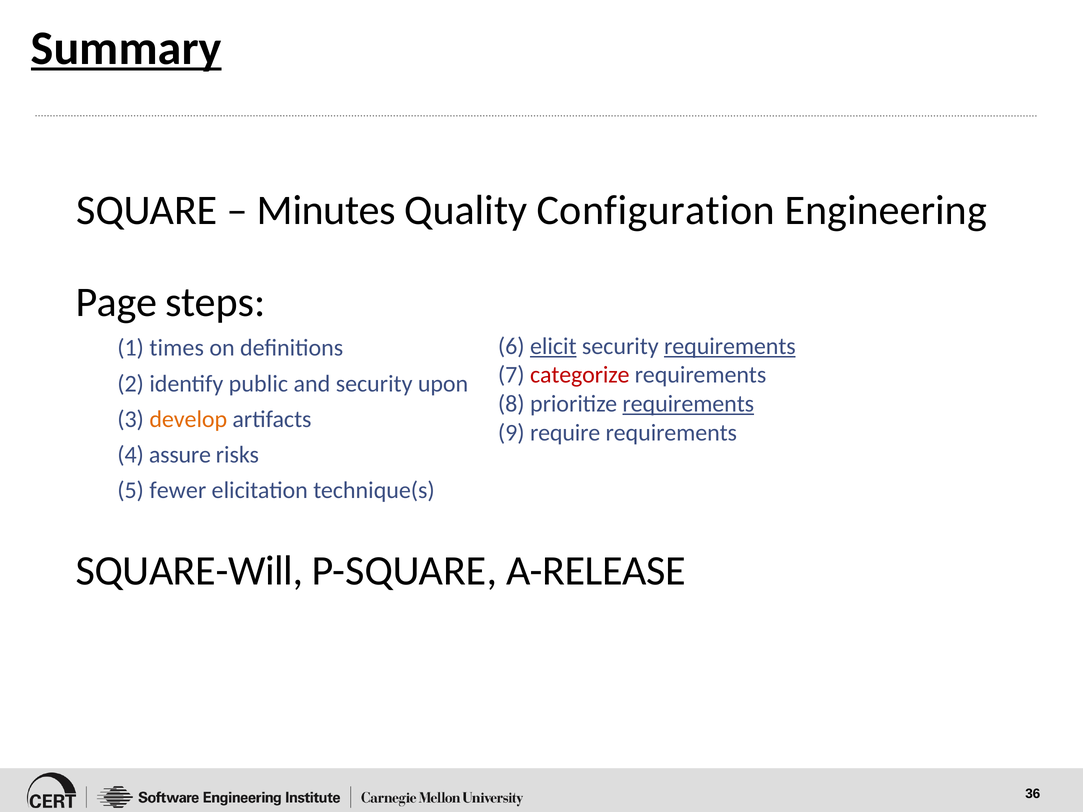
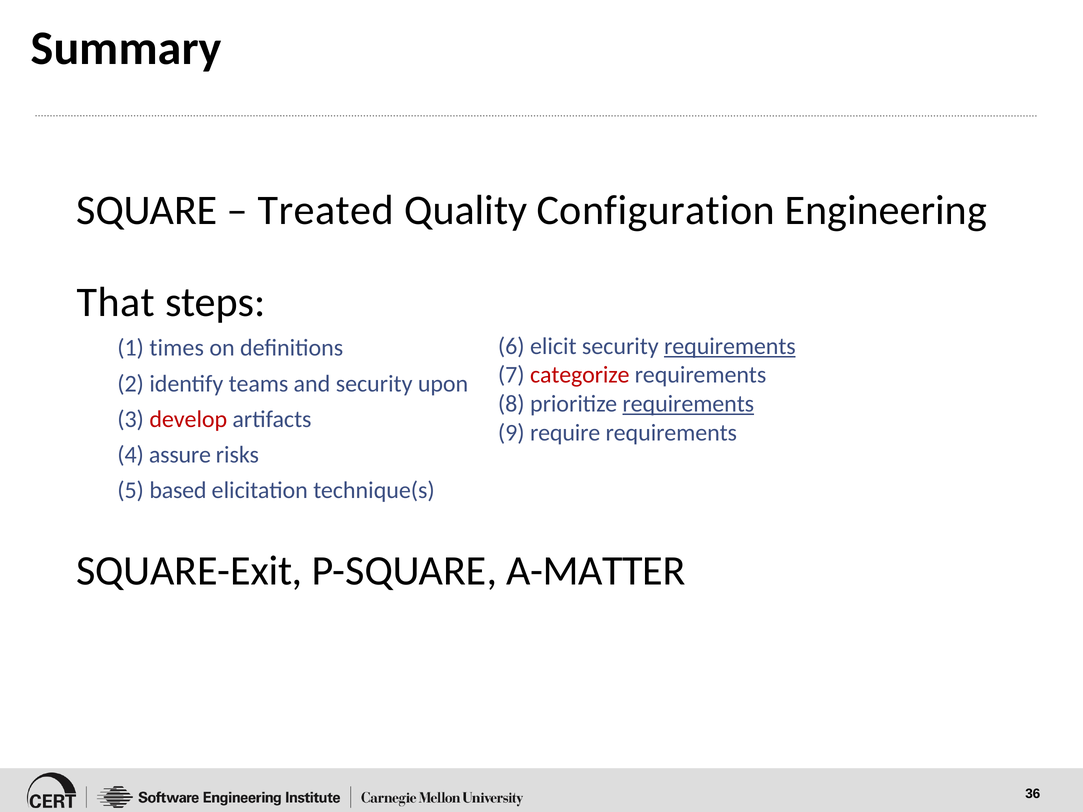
Summary underline: present -> none
Minutes: Minutes -> Treated
Page: Page -> That
elicit underline: present -> none
public: public -> teams
develop colour: orange -> red
fewer: fewer -> based
SQUARE-Will: SQUARE-Will -> SQUARE-Exit
A-RELEASE: A-RELEASE -> A-MATTER
